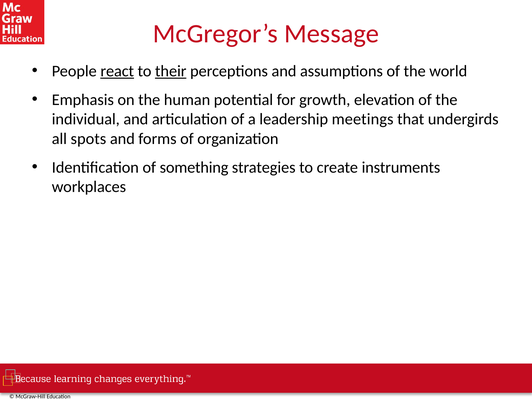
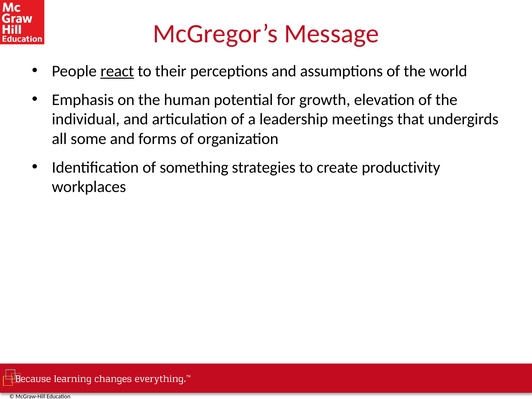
their underline: present -> none
spots: spots -> some
instruments: instruments -> productivity
